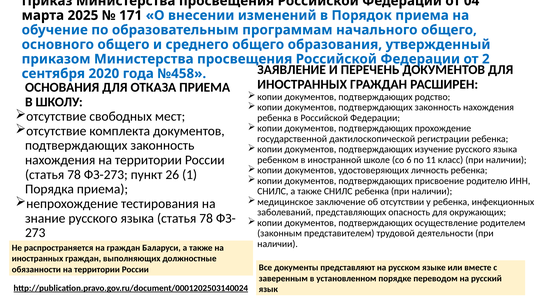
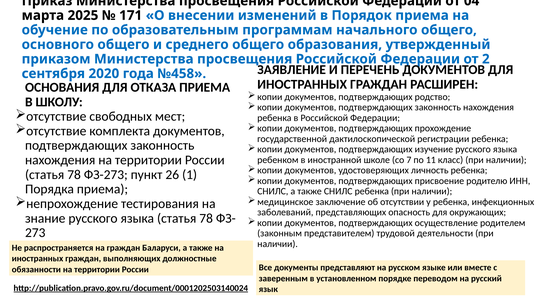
6: 6 -> 7
